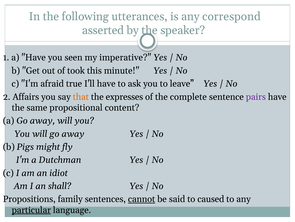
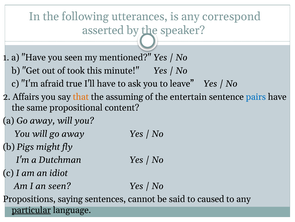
imperative: imperative -> mentioned
expresses: expresses -> assuming
complete: complete -> entertain
pairs colour: purple -> blue
an shall: shall -> seen
family: family -> saying
cannot underline: present -> none
